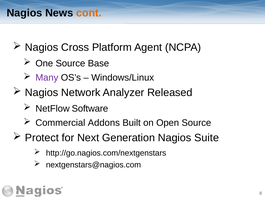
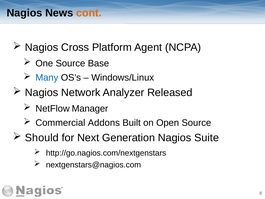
Many colour: purple -> blue
Software: Software -> Manager
Protect: Protect -> Should
